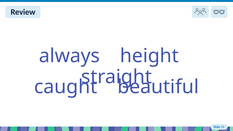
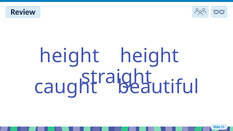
always at (69, 56): always -> height
